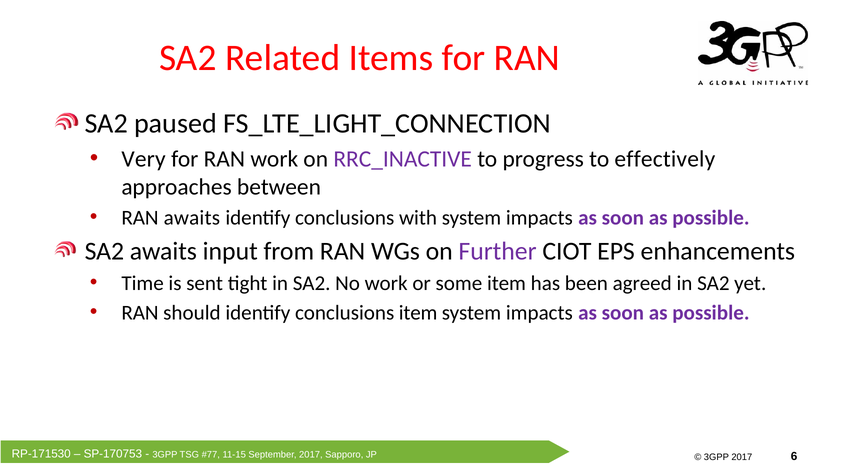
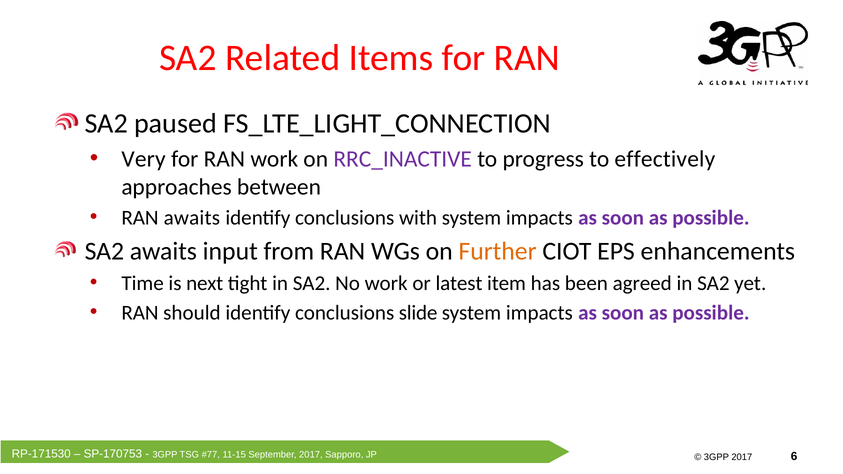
Further colour: purple -> orange
sent: sent -> next
some: some -> latest
conclusions item: item -> slide
